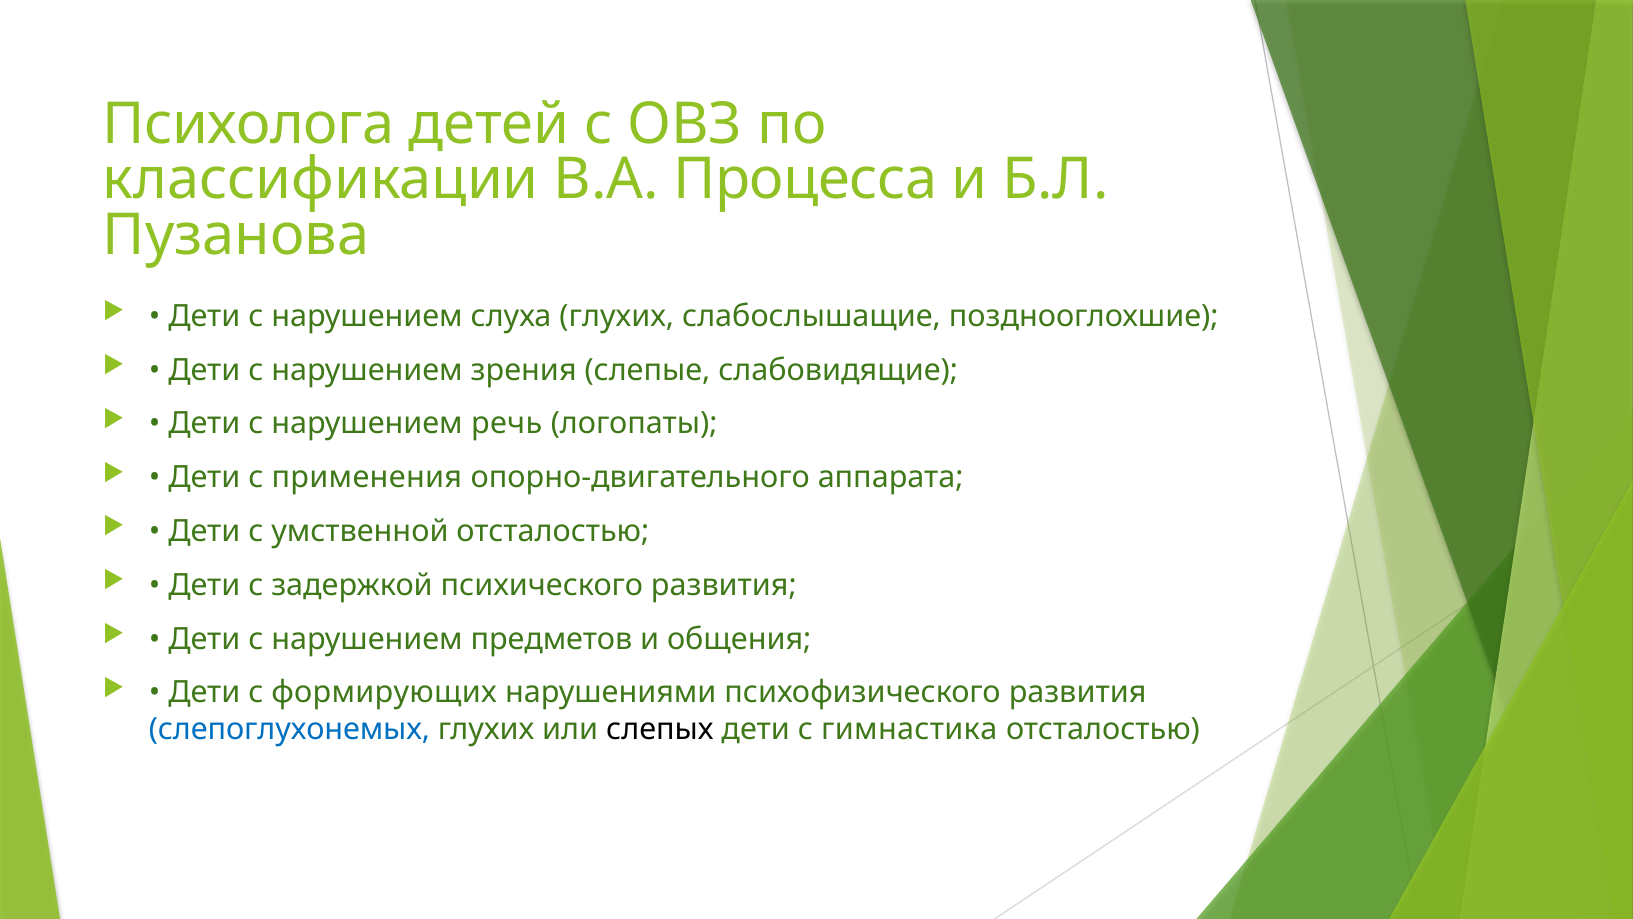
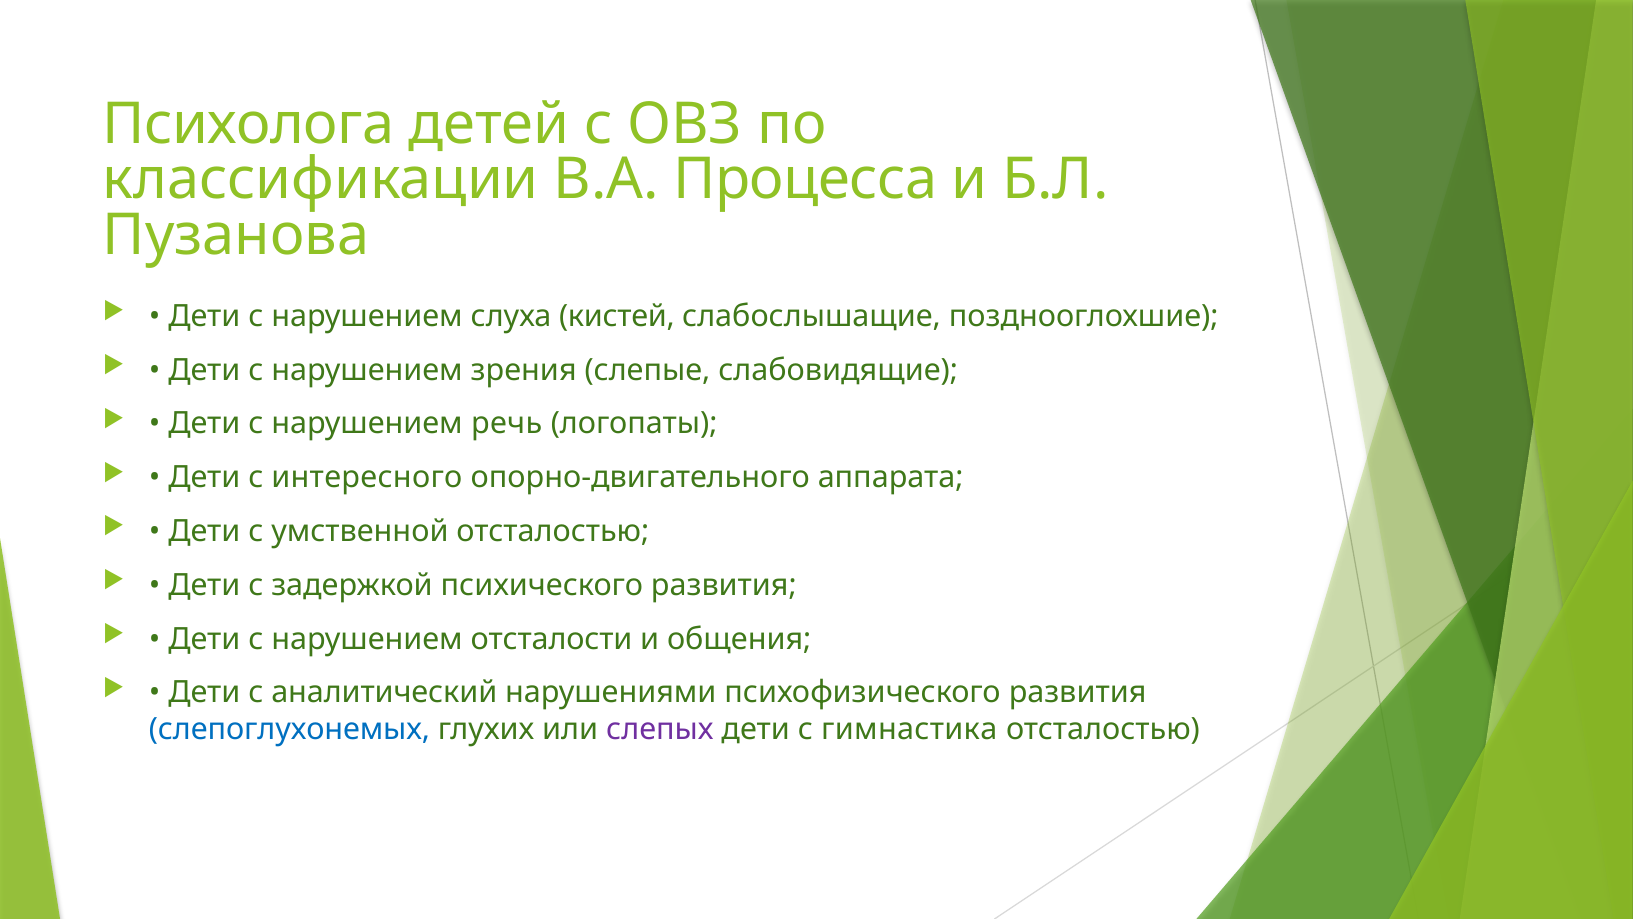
слуха глухих: глухих -> кистей
применения: применения -> интересного
предметов: предметов -> отсталости
формирующих: формирующих -> аналитический
слепых colour: black -> purple
